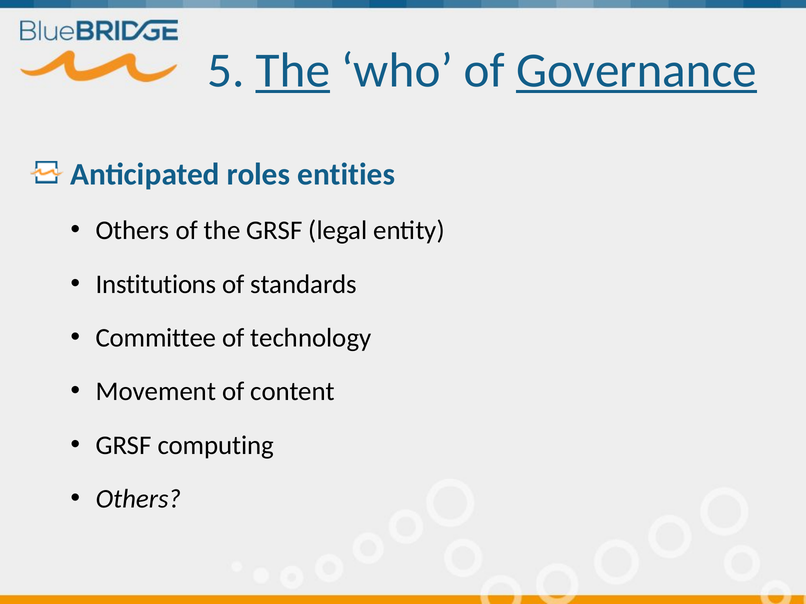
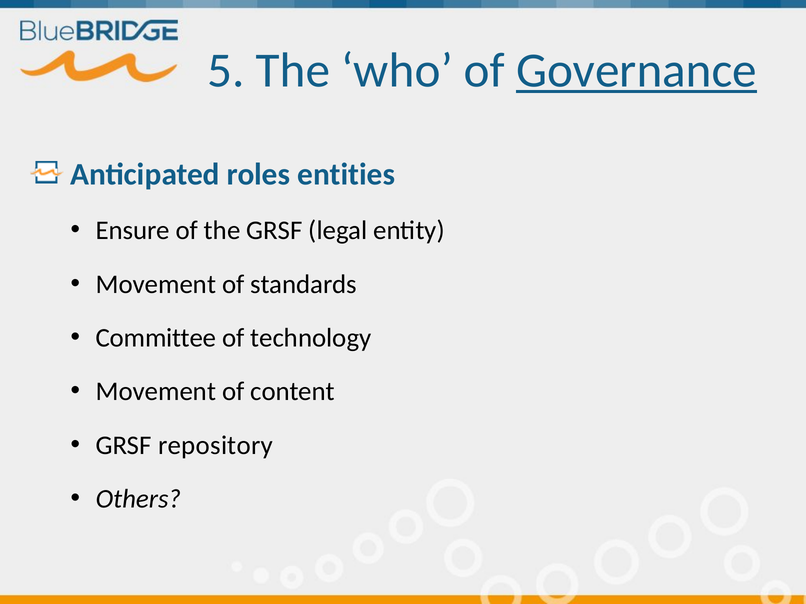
The at (293, 70) underline: present -> none
Others at (133, 231): Others -> Ensure
Institutions at (156, 284): Institutions -> Movement
computing: computing -> repository
